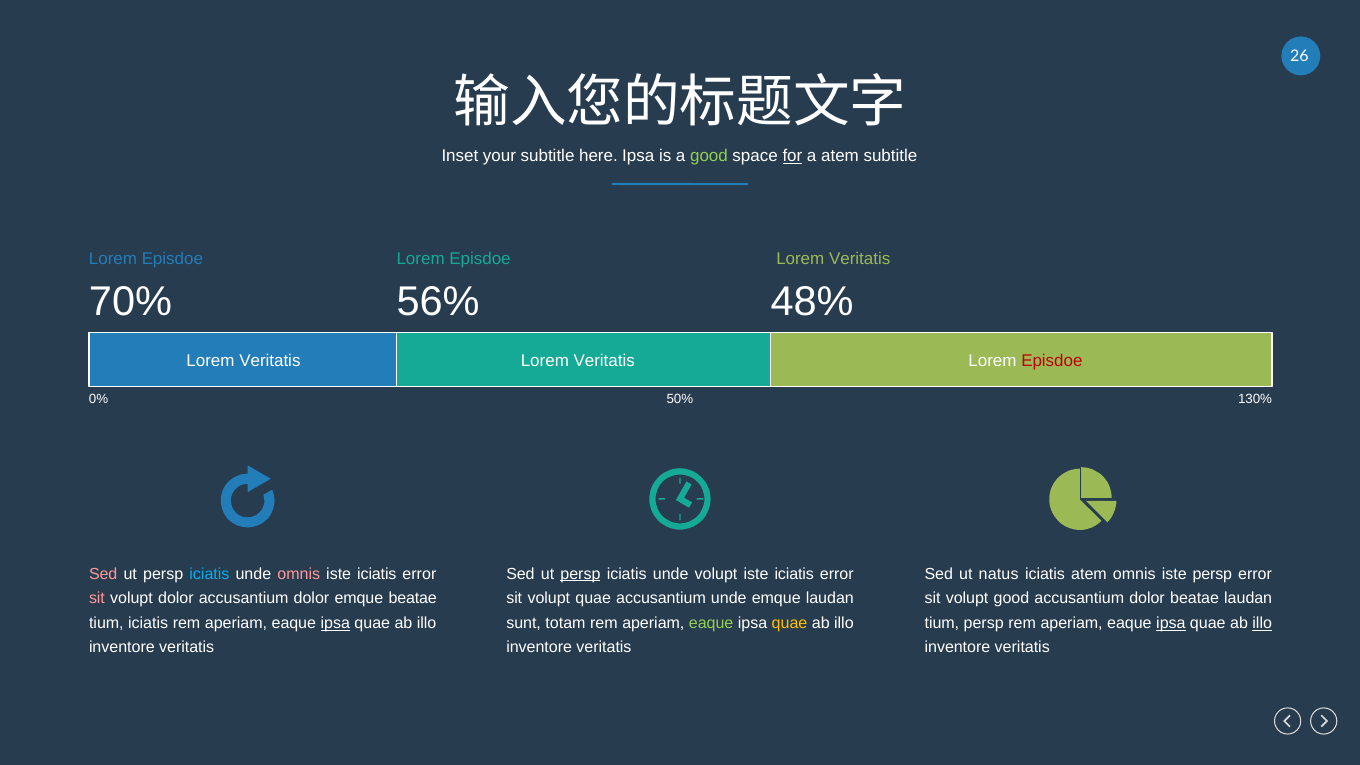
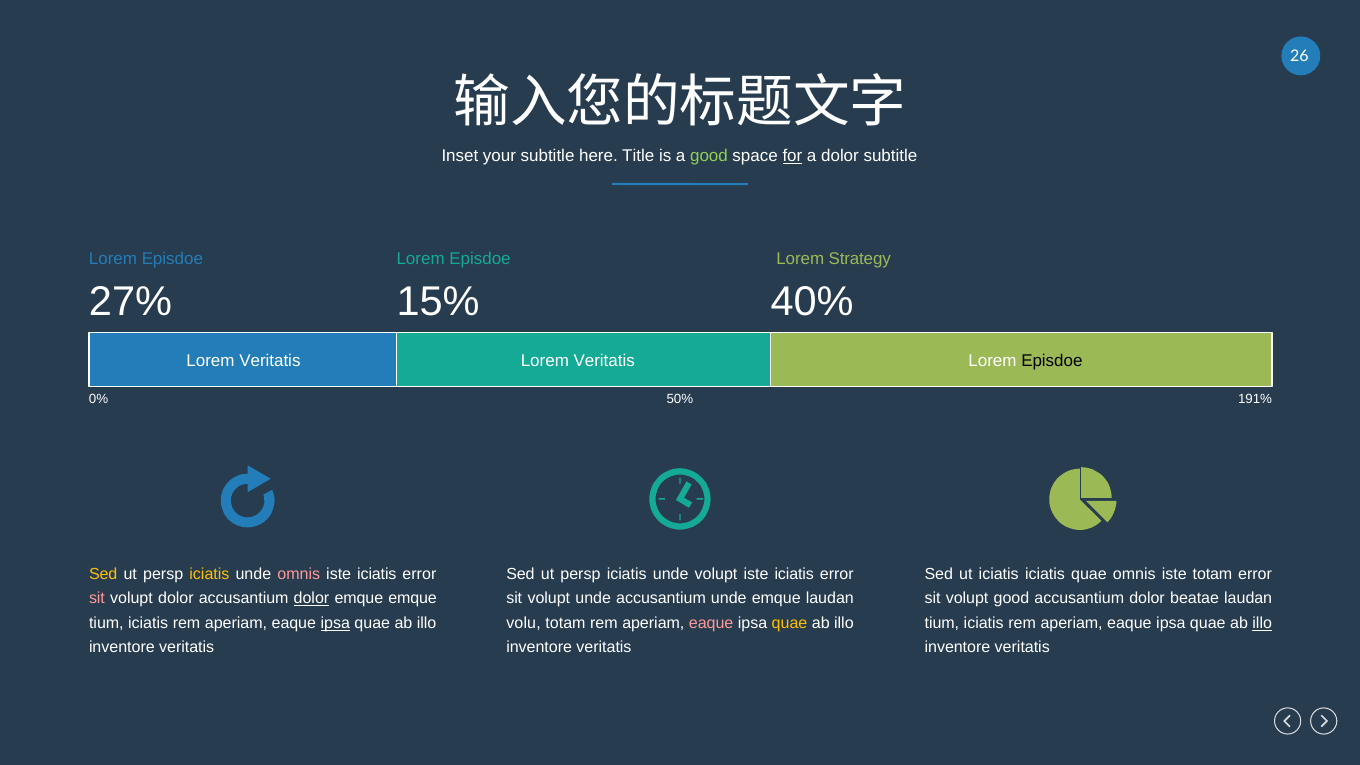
here Ipsa: Ipsa -> Title
a atem: atem -> dolor
Veritatis at (860, 259): Veritatis -> Strategy
70%: 70% -> 27%
56%: 56% -> 15%
48%: 48% -> 40%
Episdoe at (1052, 361) colour: red -> black
130%: 130% -> 191%
Sed at (103, 574) colour: pink -> yellow
iciatis at (209, 574) colour: light blue -> yellow
persp at (580, 574) underline: present -> none
ut natus: natus -> iciatis
iciatis atem: atem -> quae
iste persp: persp -> totam
dolor at (311, 599) underline: none -> present
emque beatae: beatae -> emque
volupt quae: quae -> unde
sunt: sunt -> volu
eaque at (711, 623) colour: light green -> pink
persp at (984, 623): persp -> iciatis
ipsa at (1171, 623) underline: present -> none
